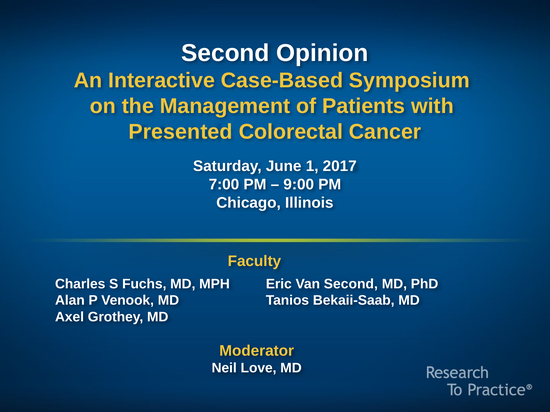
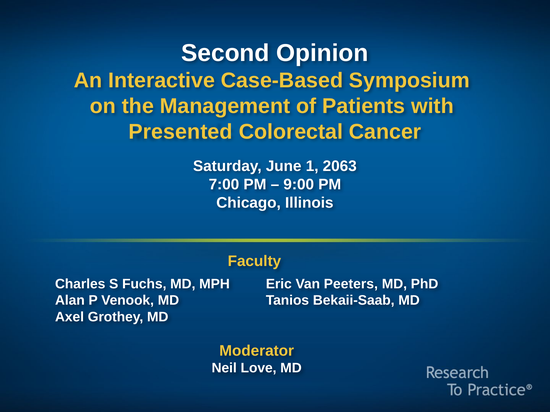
2017: 2017 -> 2063
Van Second: Second -> Peeters
